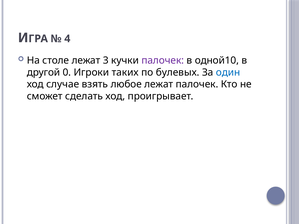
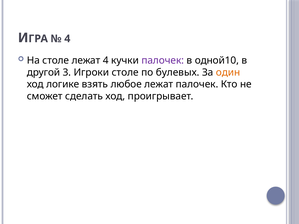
лежат 3: 3 -> 4
0: 0 -> 3
Игроки таких: таких -> столе
один colour: blue -> orange
случае: случае -> логике
